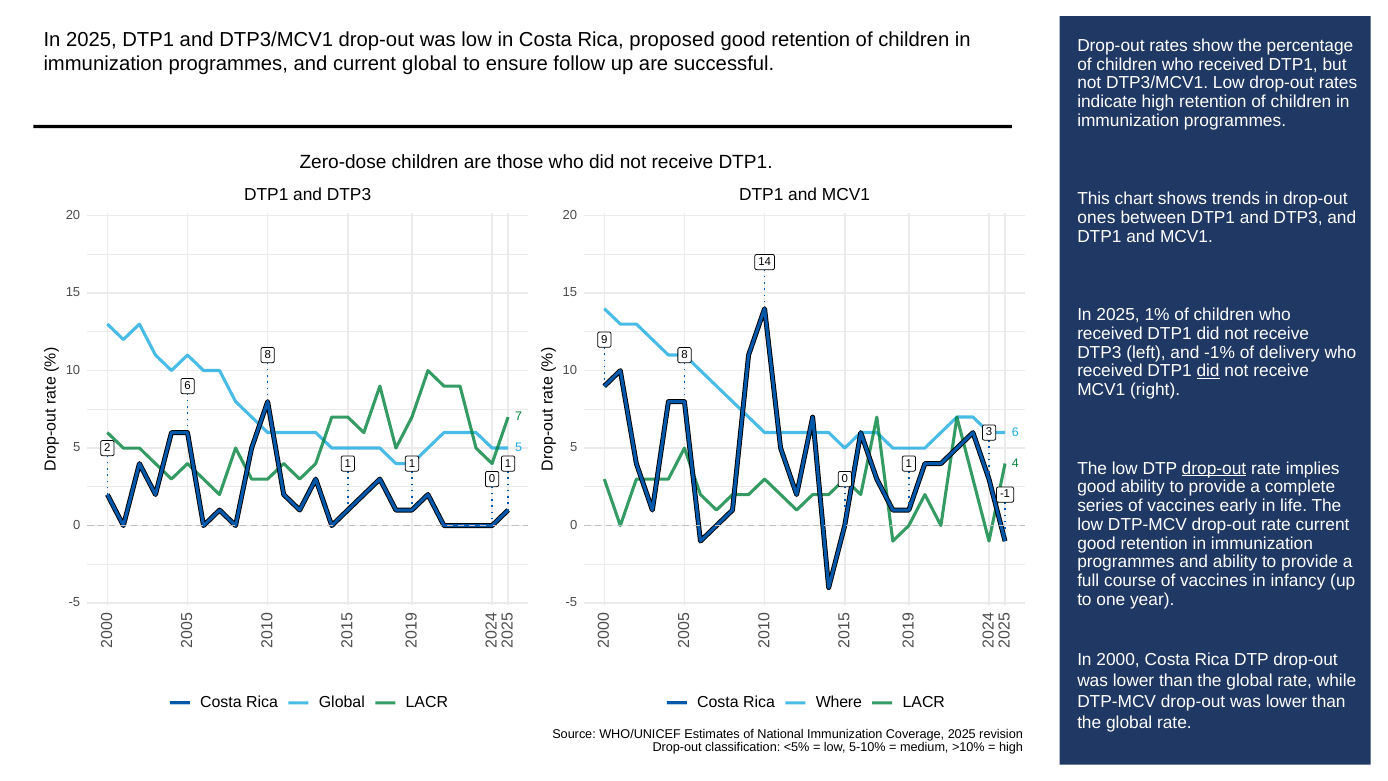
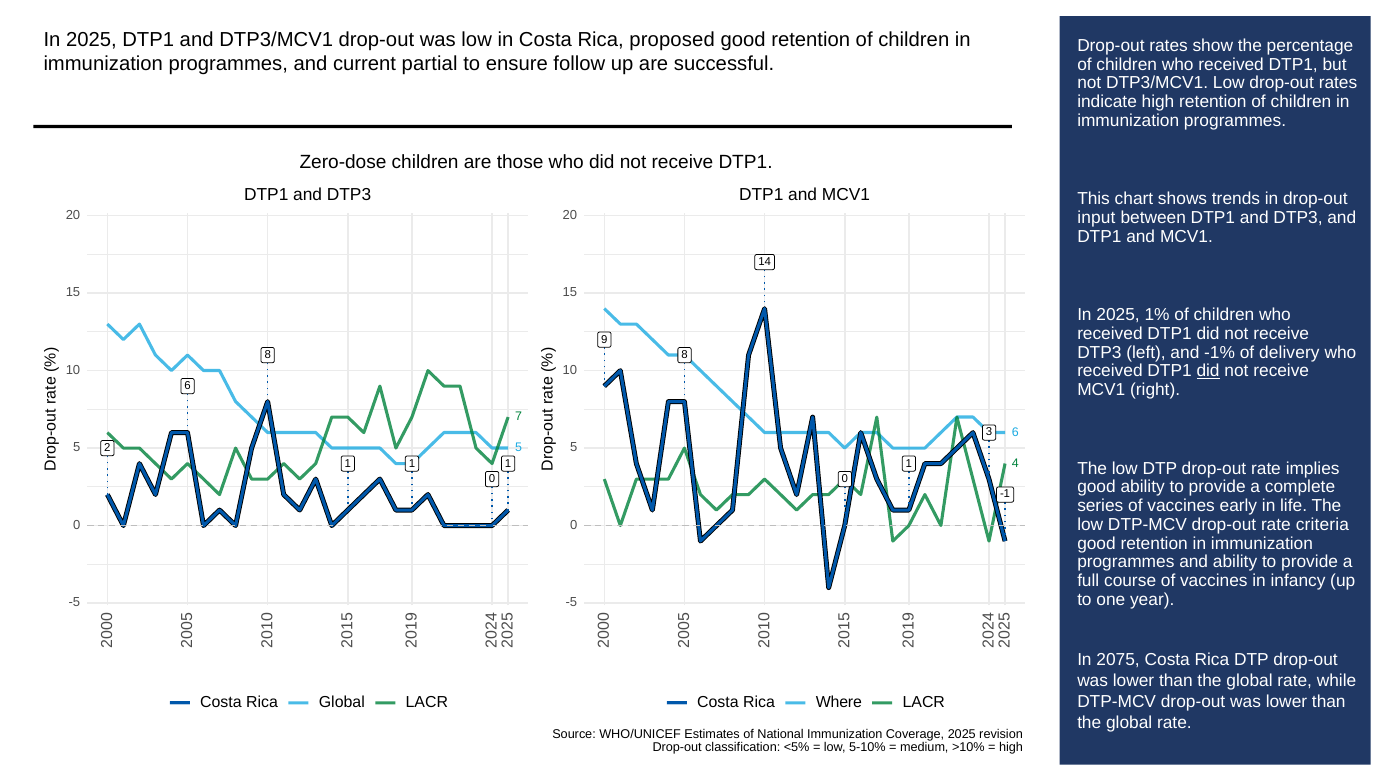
current global: global -> partial
ones: ones -> input
drop-out at (1214, 468) underline: present -> none
rate current: current -> criteria
2000: 2000 -> 2075
